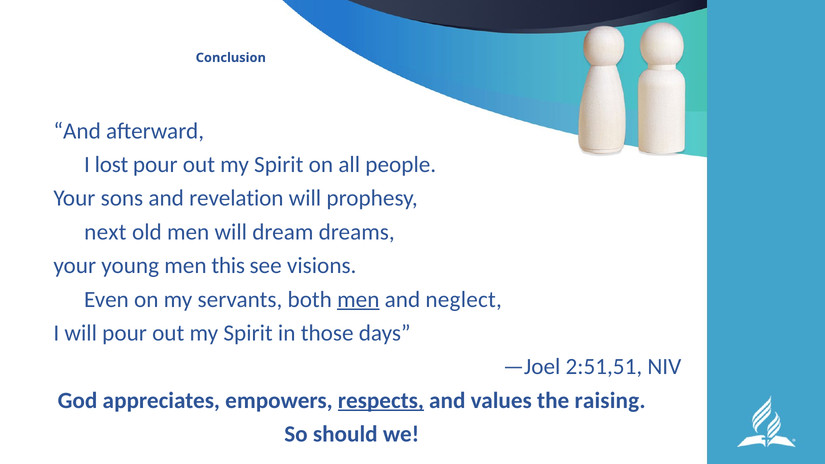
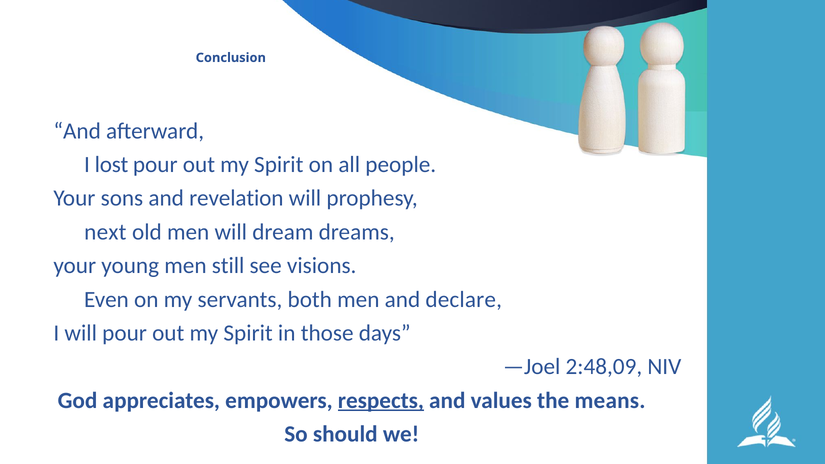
this: this -> still
men at (358, 299) underline: present -> none
neglect: neglect -> declare
2:51,51: 2:51,51 -> 2:48,09
raising: raising -> means
